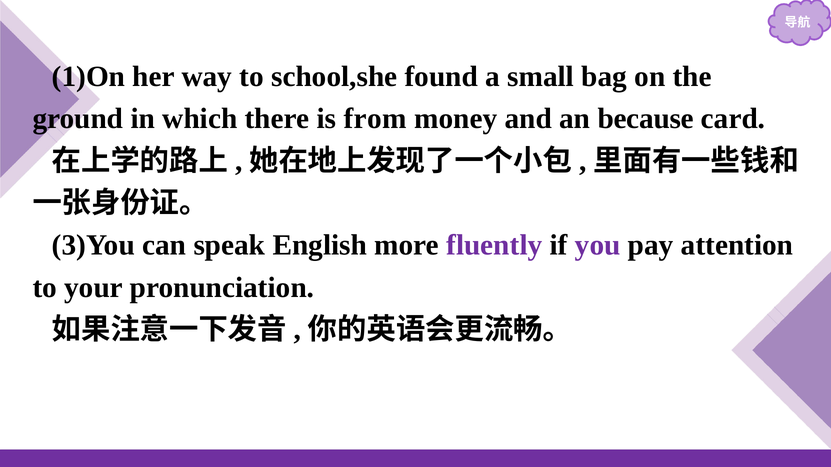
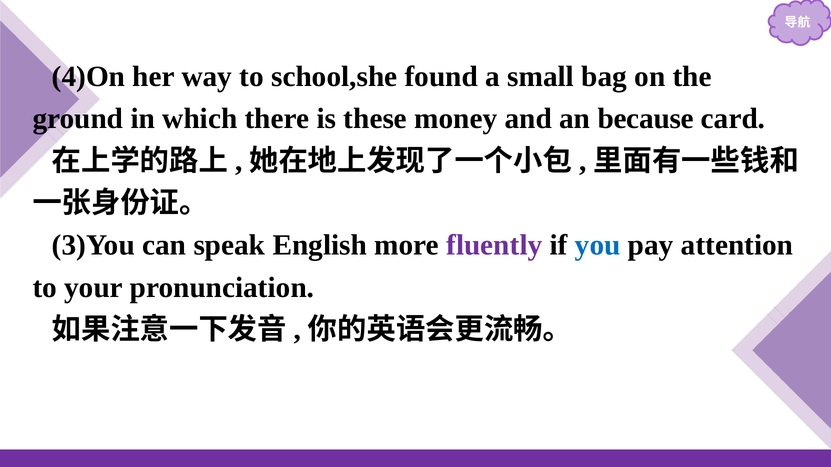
1)On: 1)On -> 4)On
from: from -> these
you colour: purple -> blue
